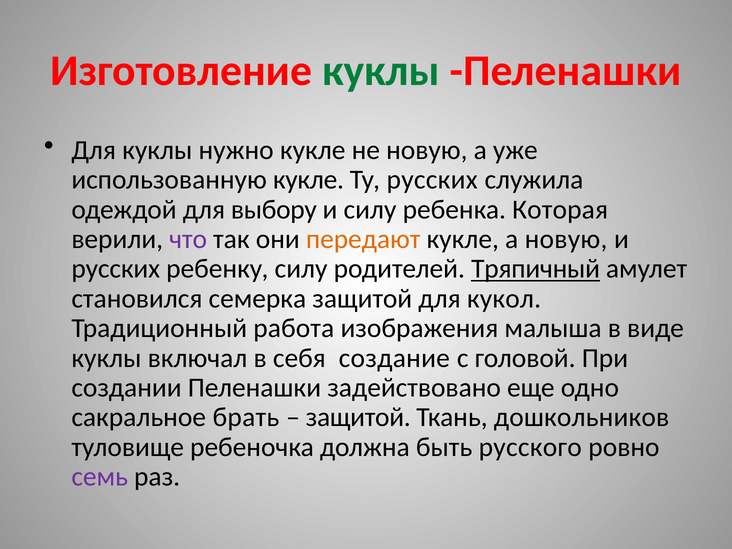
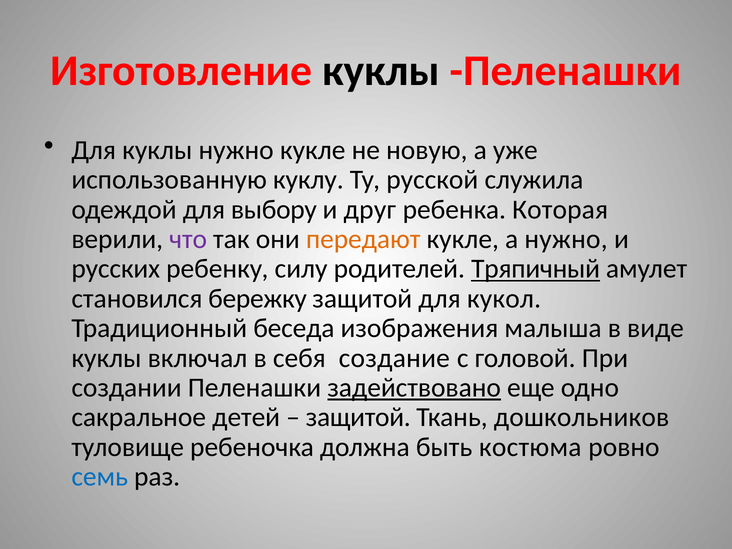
куклы at (381, 71) colour: green -> black
использованную кукле: кукле -> куклу
Ту русских: русских -> русской
и силу: силу -> друг
а новую: новую -> нужно
семерка: семерка -> бережку
работа: работа -> беседа
задействовано underline: none -> present
брать: брать -> детей
русского: русского -> костюма
семь colour: purple -> blue
